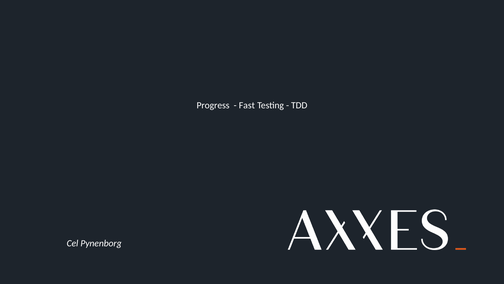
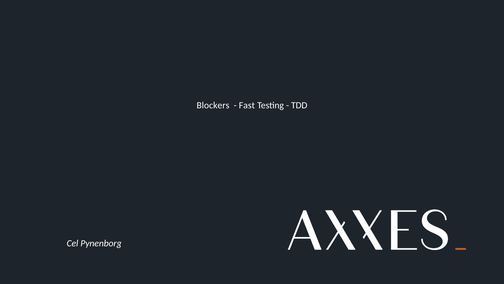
Progress: Progress -> Blockers
